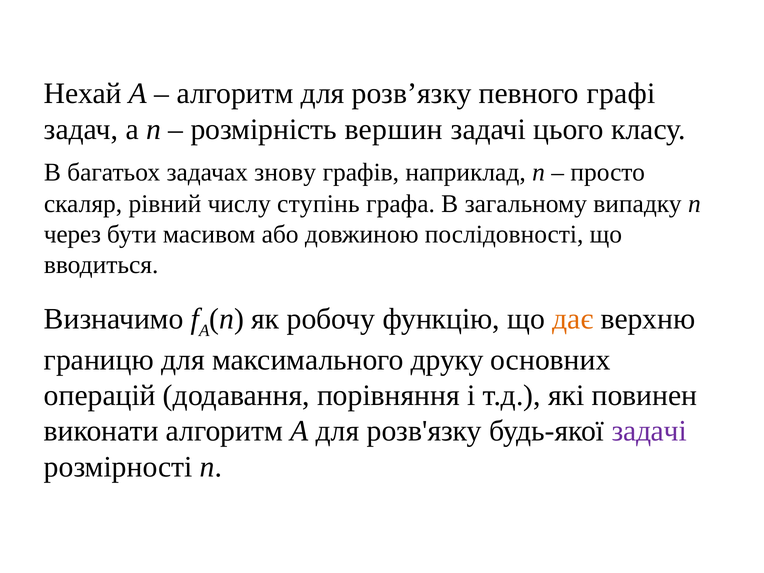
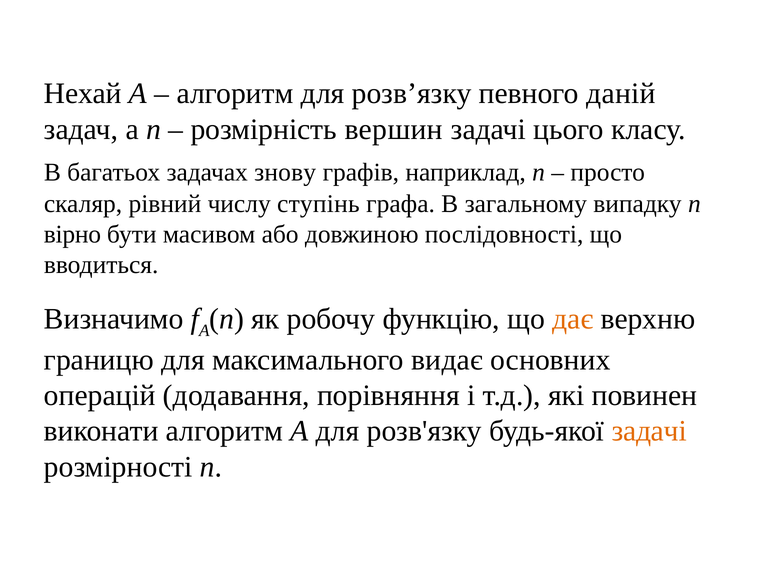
графі: графі -> даній
через: через -> вірно
друку: друку -> видає
задачі at (649, 431) colour: purple -> orange
